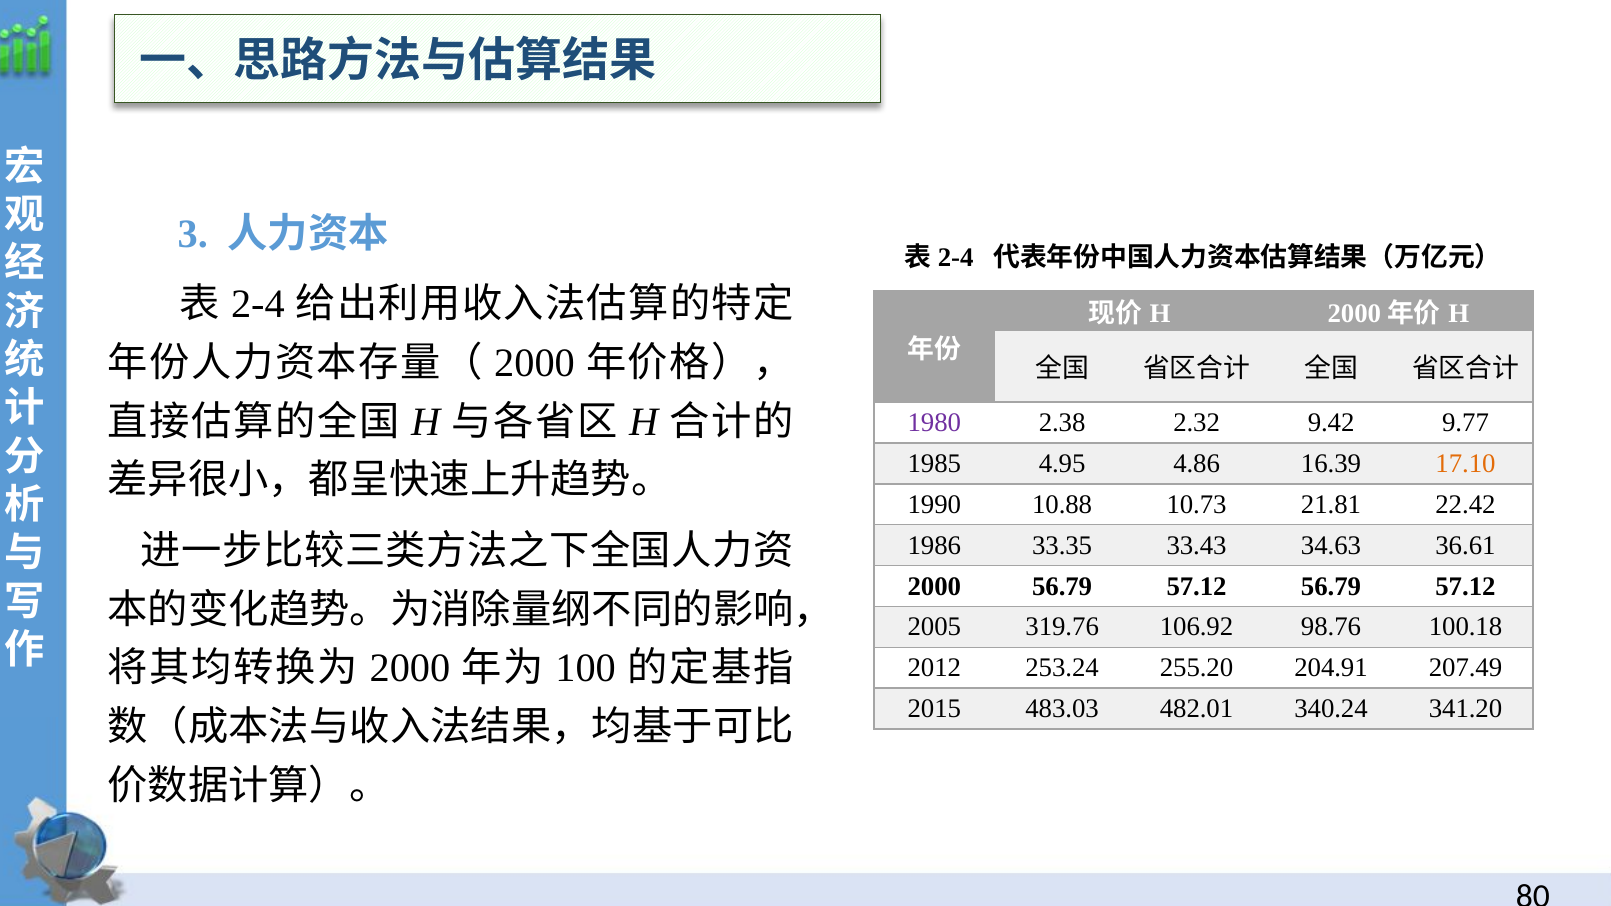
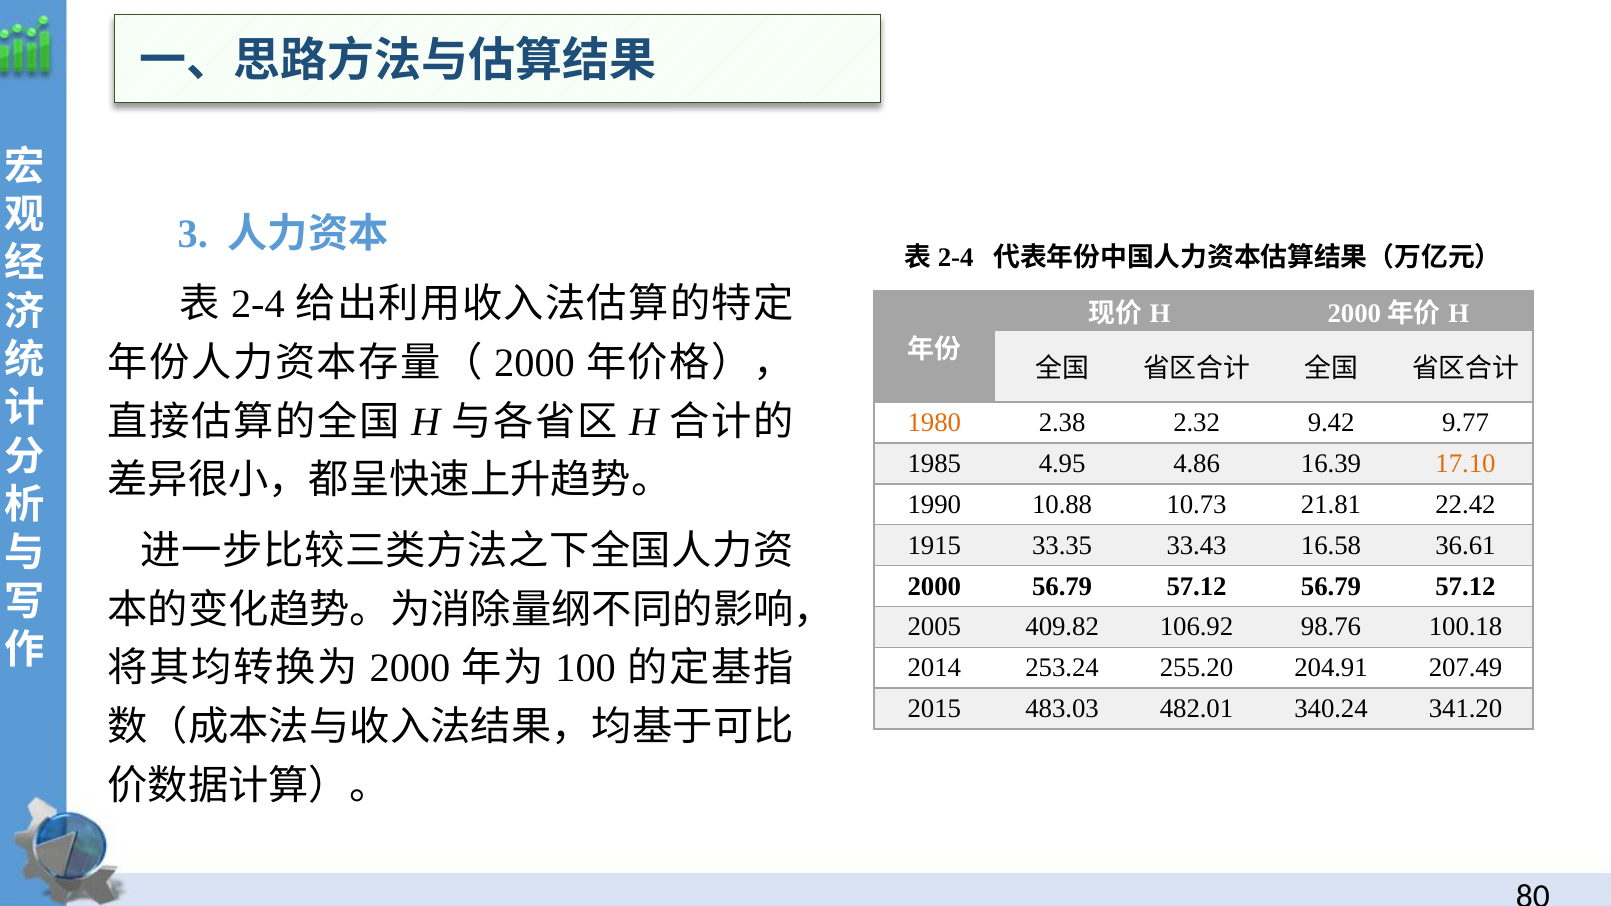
1980 colour: purple -> orange
1986: 1986 -> 1915
34.63: 34.63 -> 16.58
319.76: 319.76 -> 409.82
2012: 2012 -> 2014
